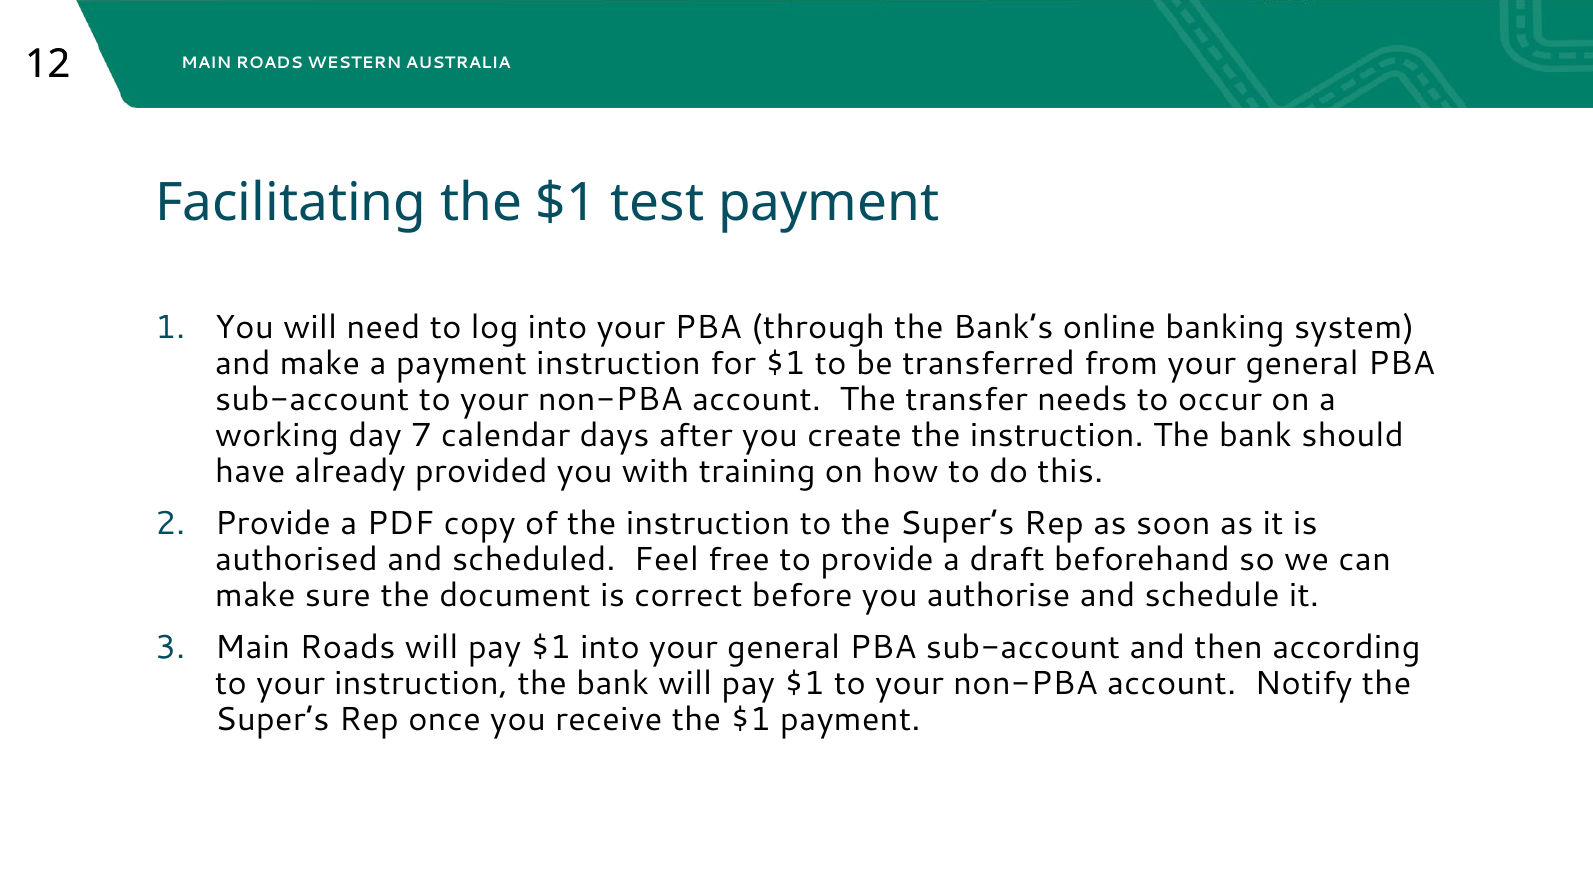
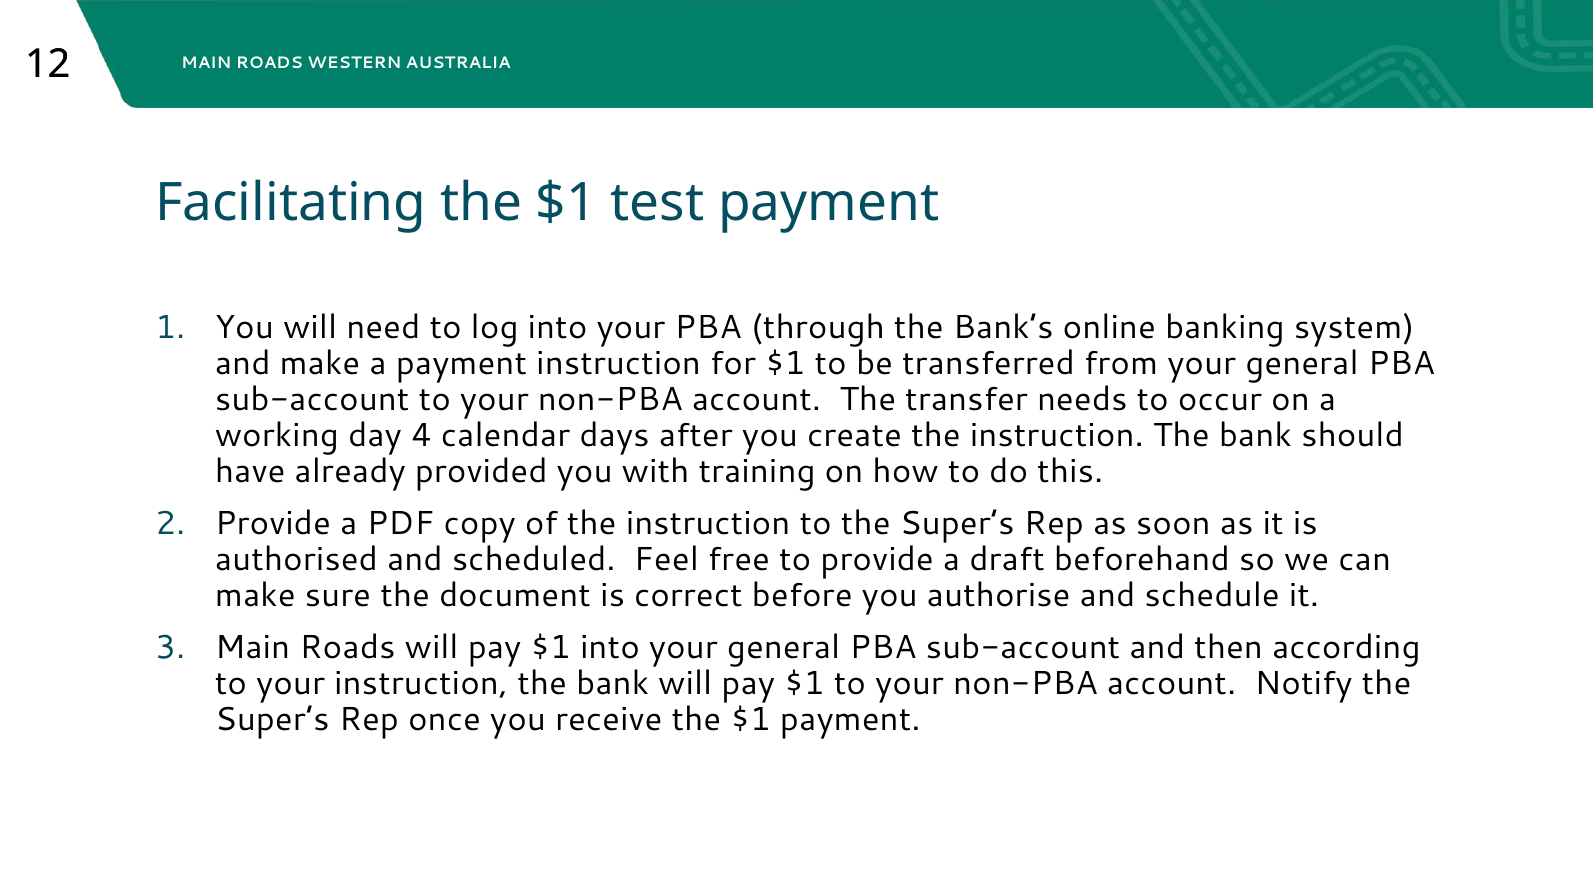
7: 7 -> 4
